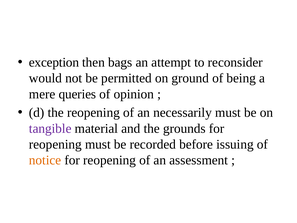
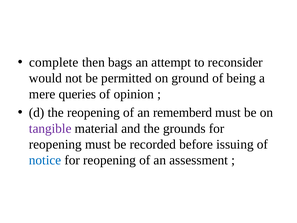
exception: exception -> complete
necessarily: necessarily -> rememberd
notice colour: orange -> blue
